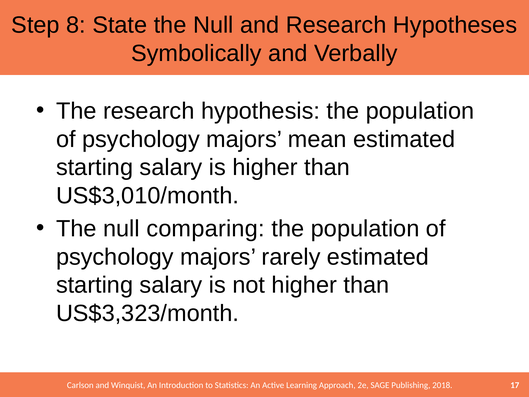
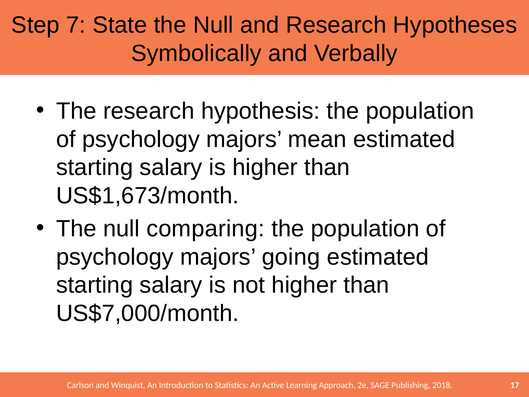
8: 8 -> 7
US$3,010/month: US$3,010/month -> US$1,673/month
rarely: rarely -> going
US$3,323/month: US$3,323/month -> US$7,000/month
